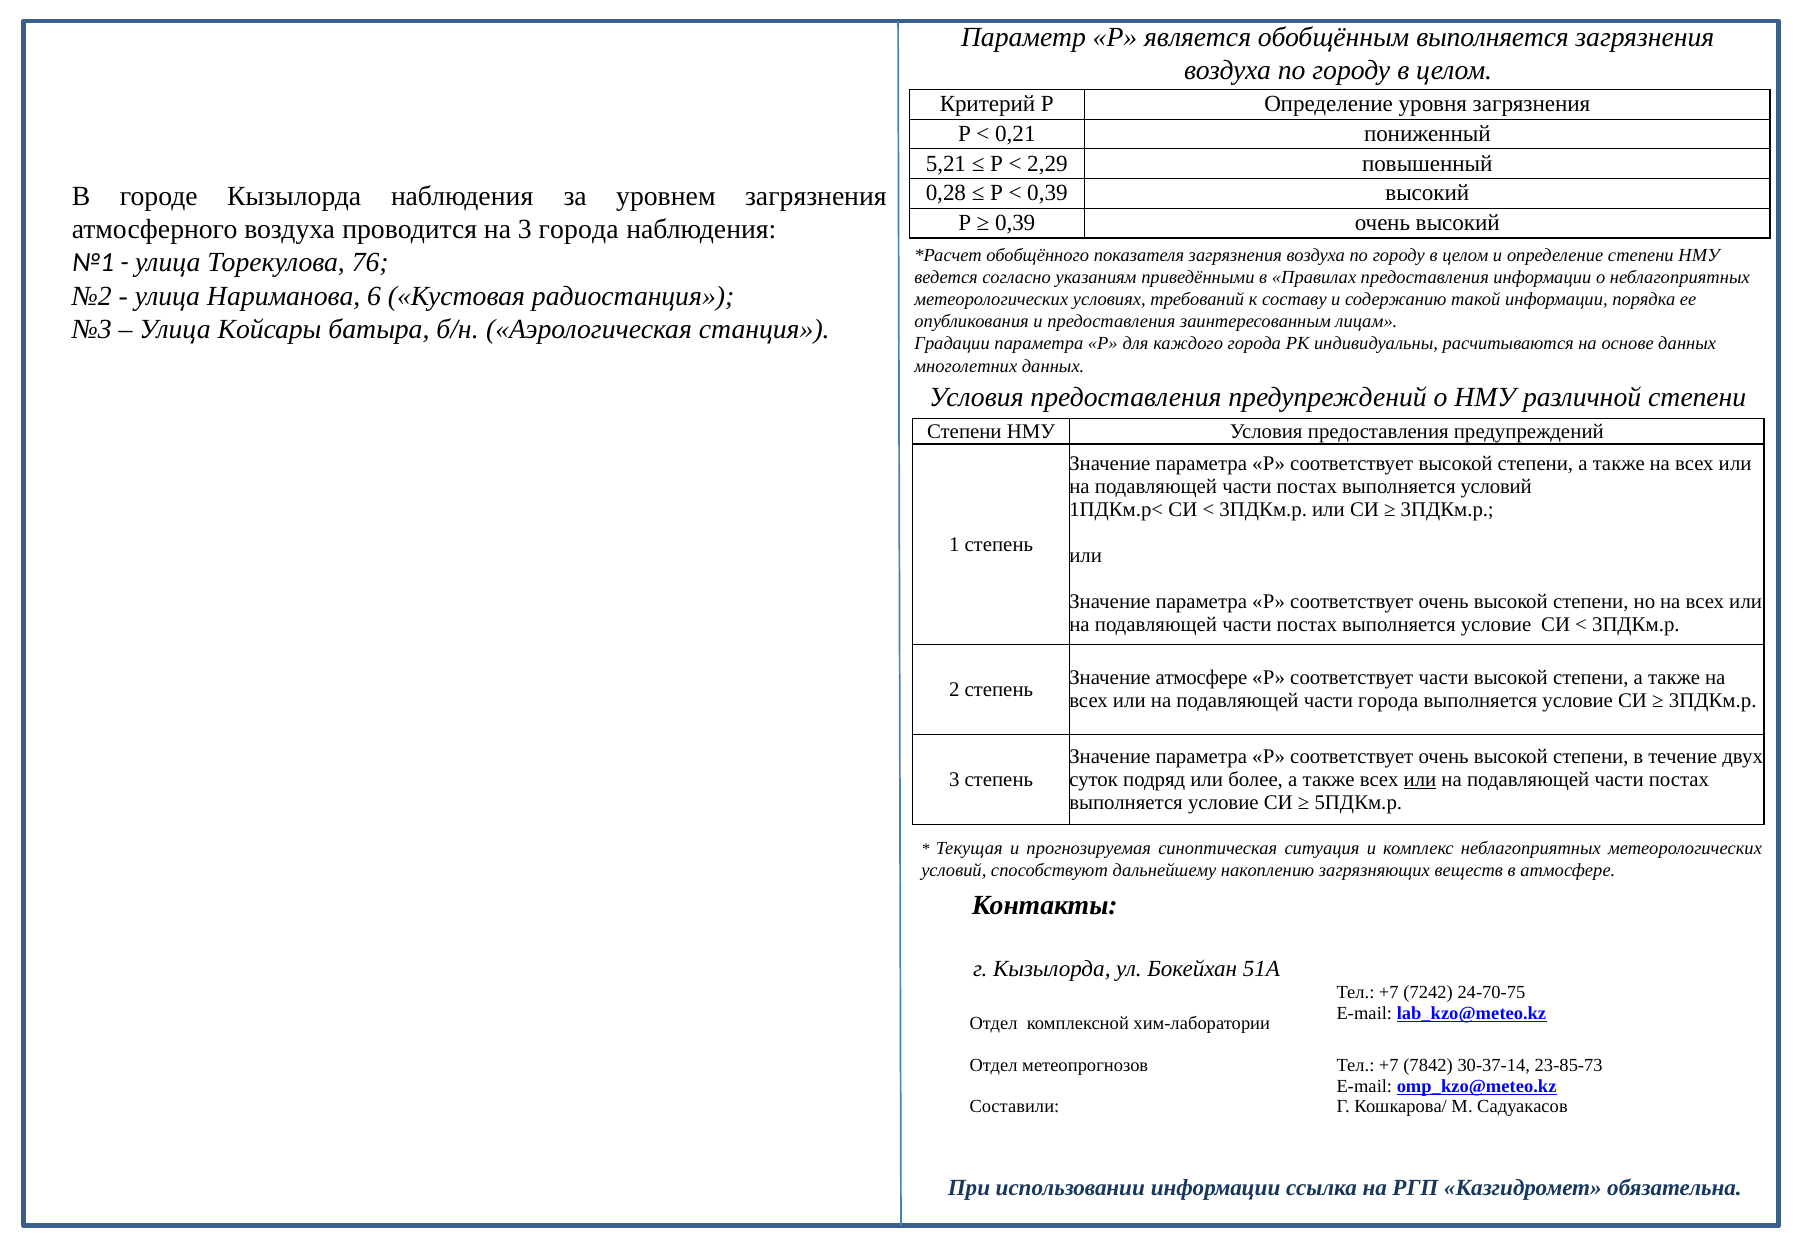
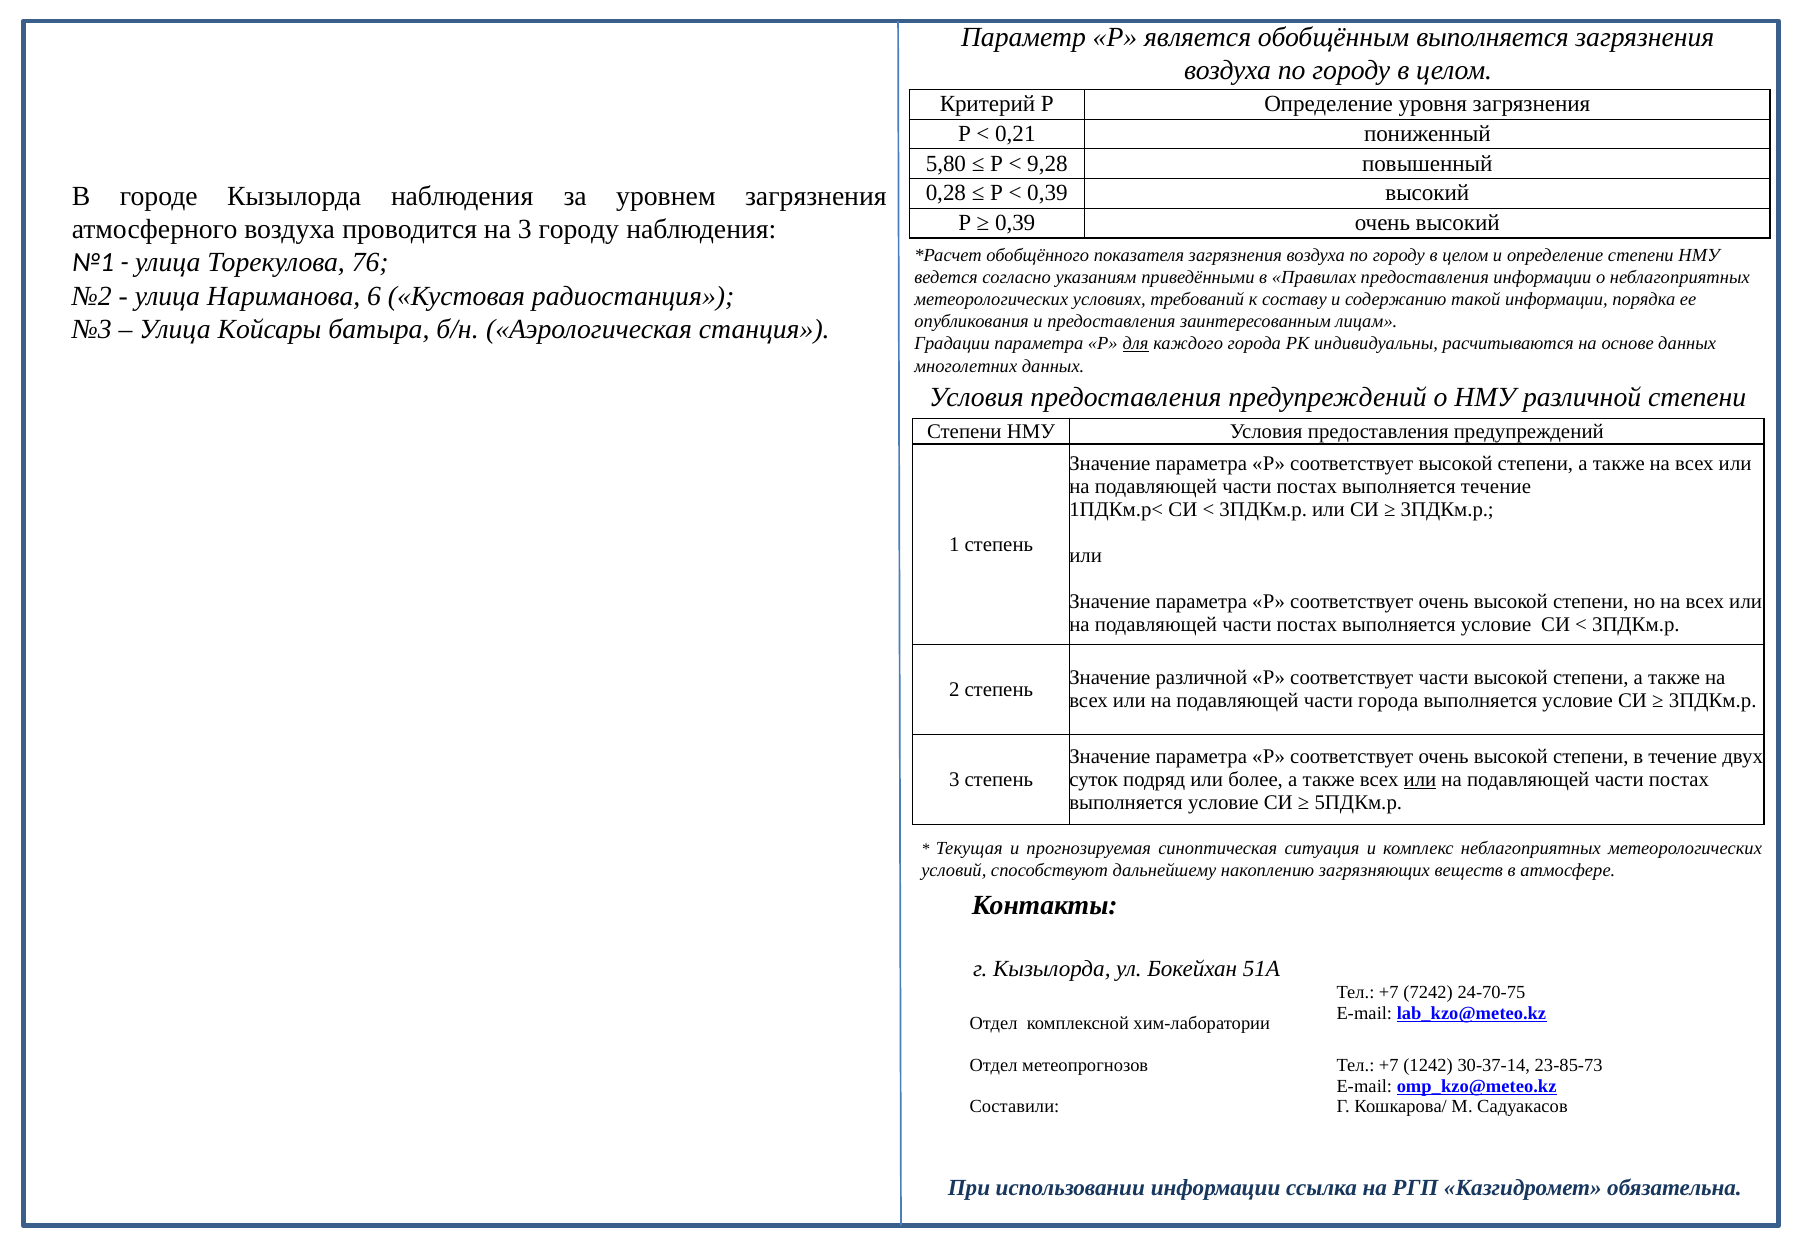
5,21: 5,21 -> 5,80
2,29: 2,29 -> 9,28
3 города: города -> городу
для underline: none -> present
выполняется условий: условий -> течение
Значение атмосфере: атмосфере -> различной
7842: 7842 -> 1242
